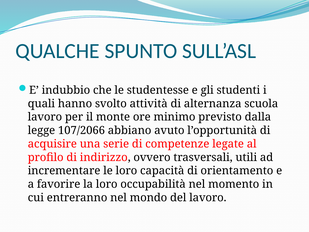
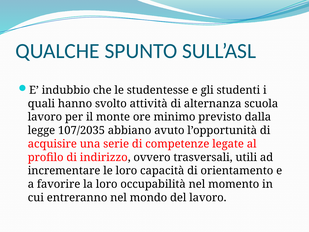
107/2066: 107/2066 -> 107/2035
